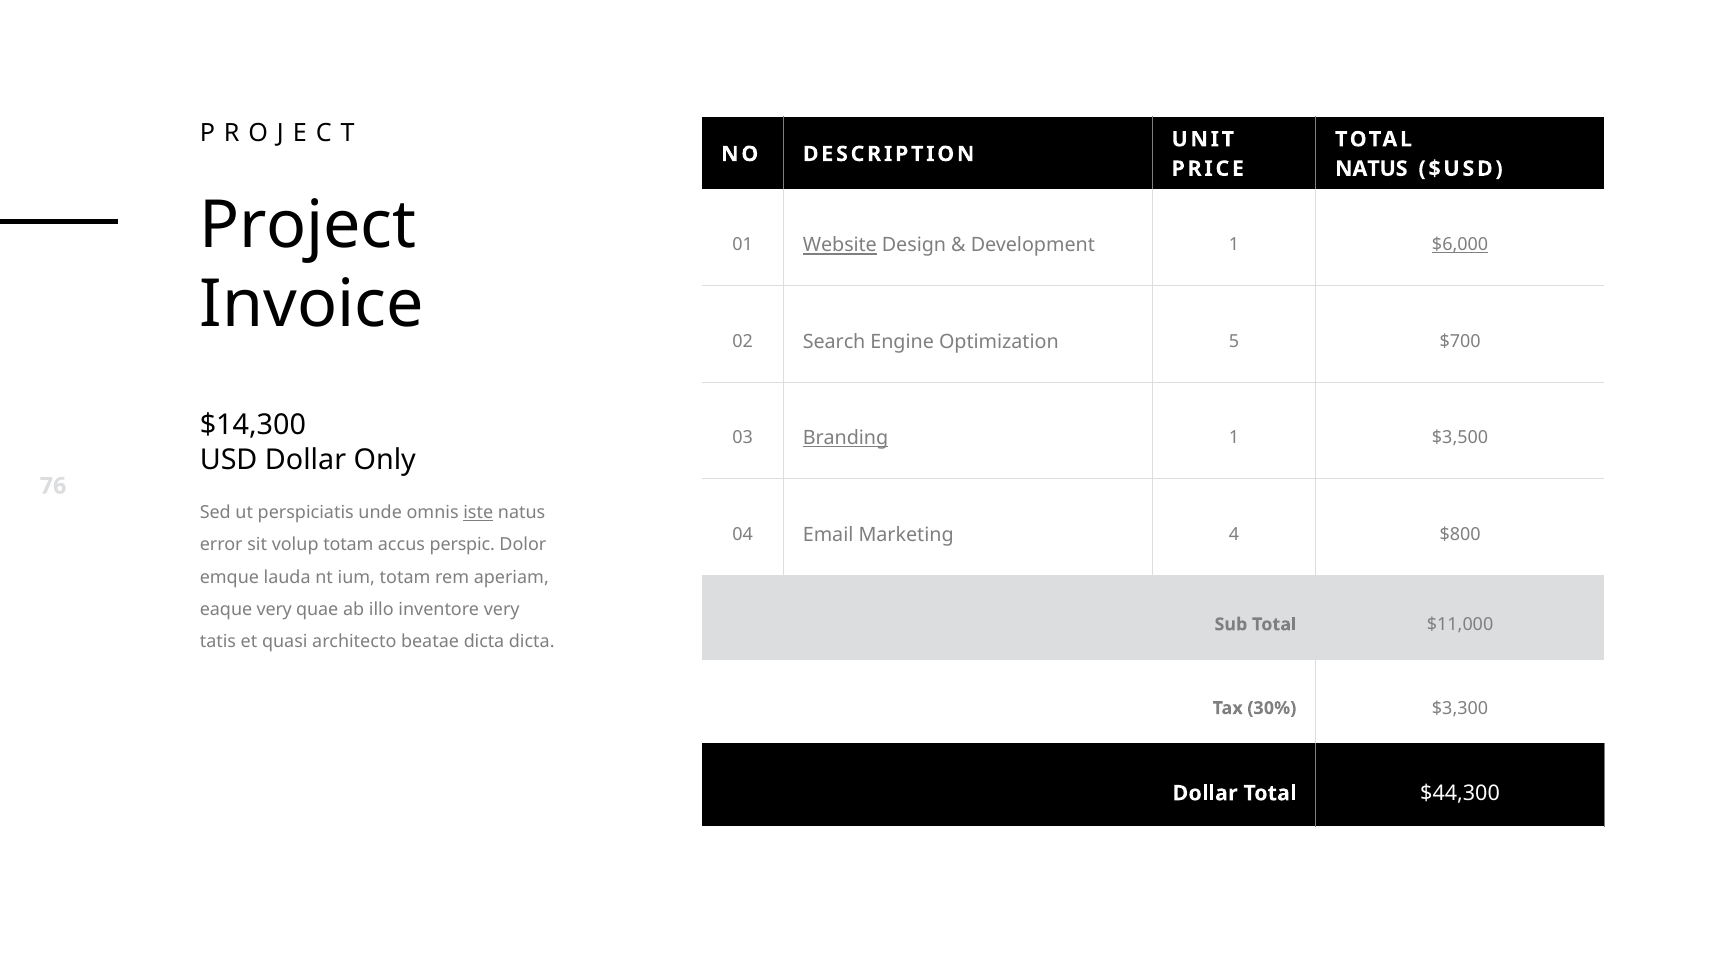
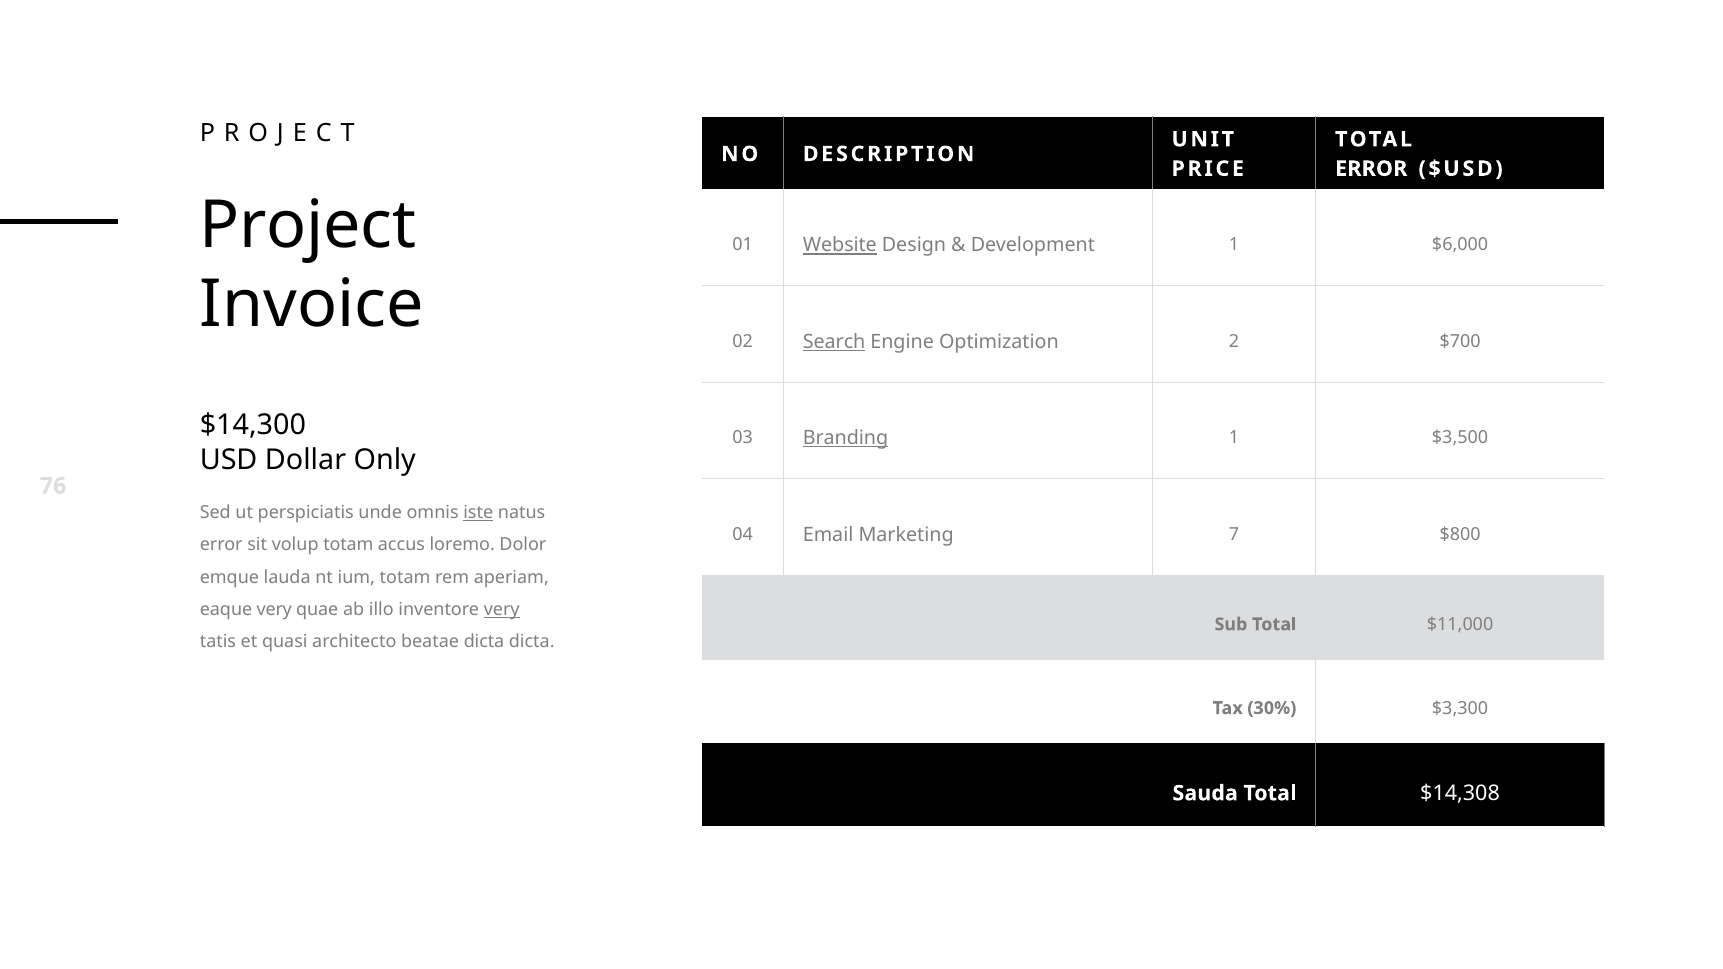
NATUS at (1371, 169): NATUS -> ERROR
$6,000 underline: present -> none
Search underline: none -> present
5: 5 -> 2
4: 4 -> 7
perspic: perspic -> loremo
very at (502, 610) underline: none -> present
Dollar at (1205, 793): Dollar -> Sauda
$44,300: $44,300 -> $14,308
